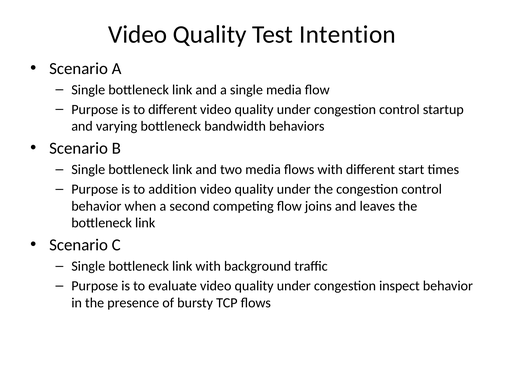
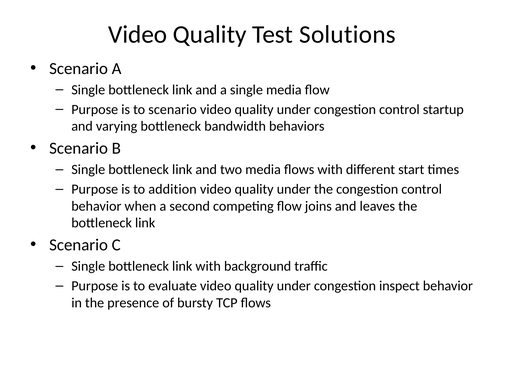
Intention: Intention -> Solutions
to different: different -> scenario
